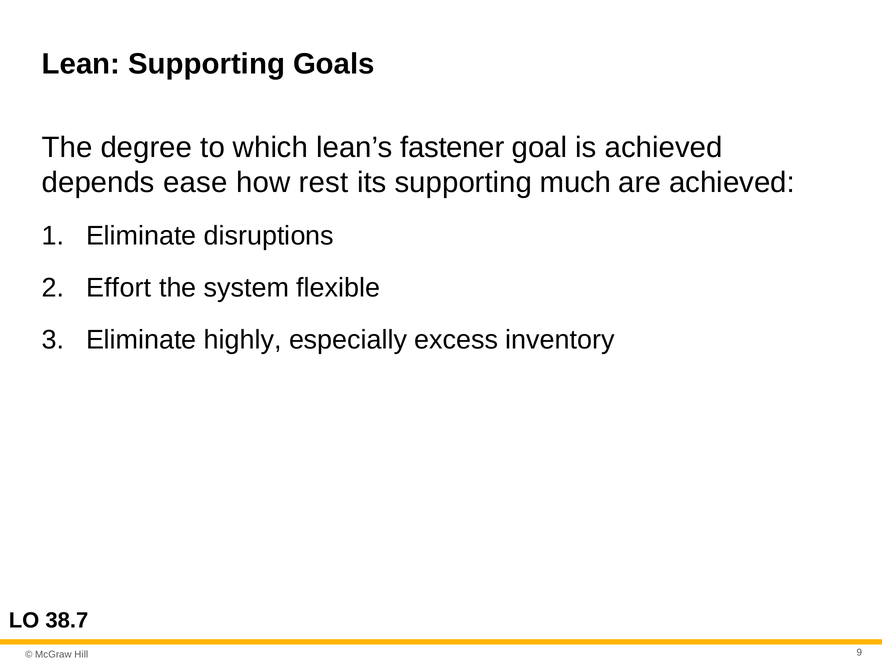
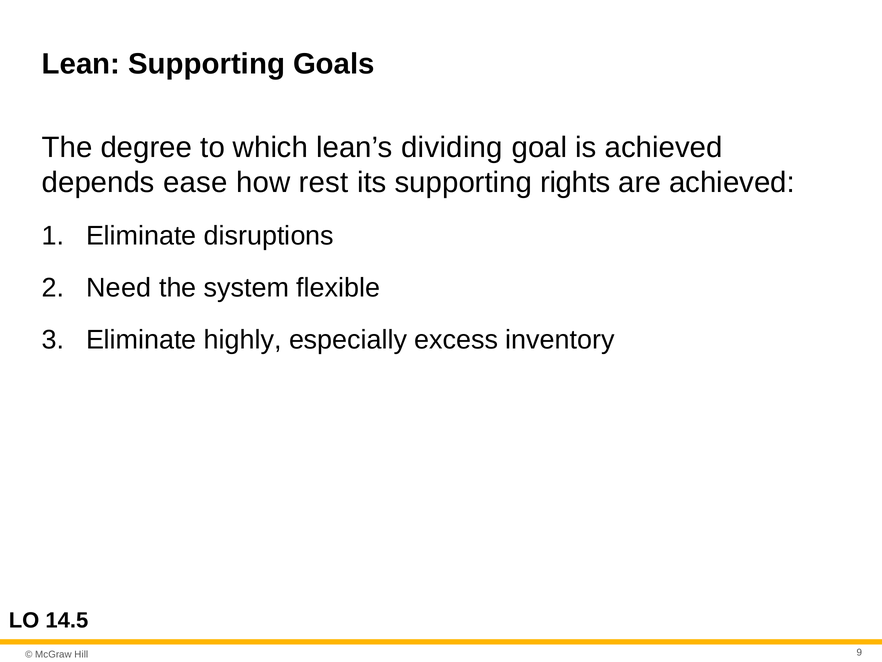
fastener: fastener -> dividing
much: much -> rights
Effort: Effort -> Need
38.7: 38.7 -> 14.5
